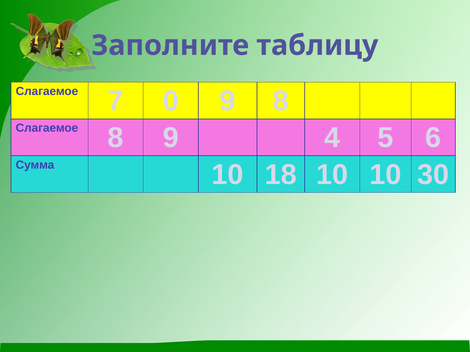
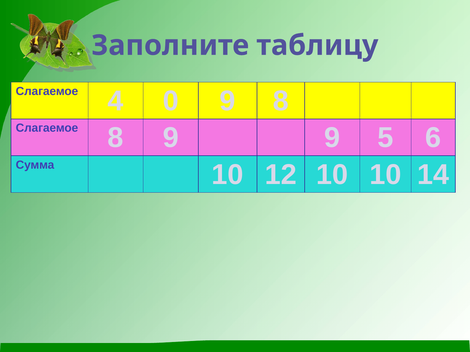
7: 7 -> 4
9 4: 4 -> 9
18: 18 -> 12
30: 30 -> 14
